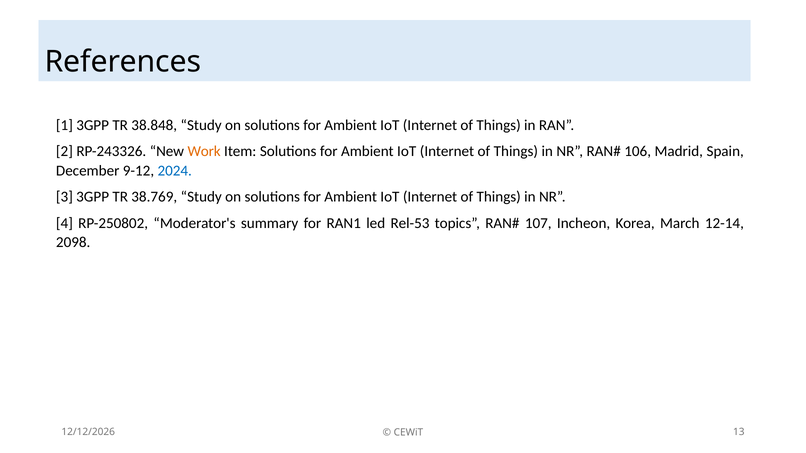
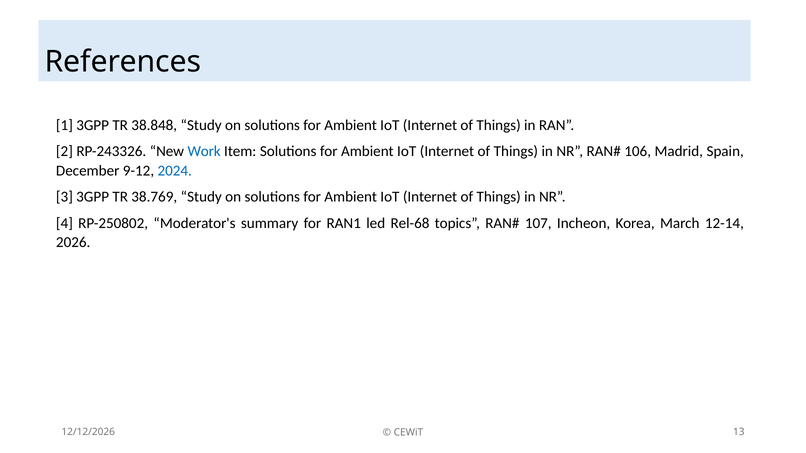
Work colour: orange -> blue
Rel-53: Rel-53 -> Rel-68
2098: 2098 -> 2026
